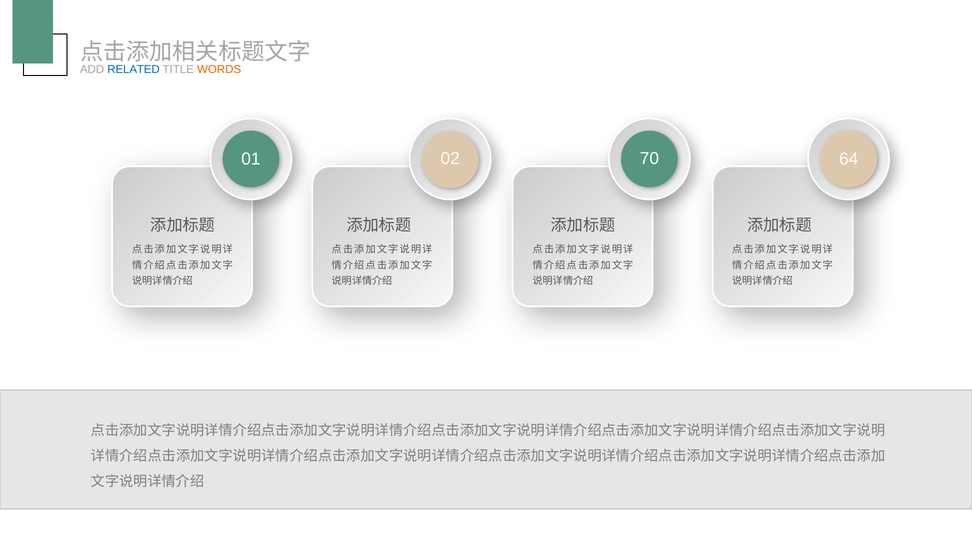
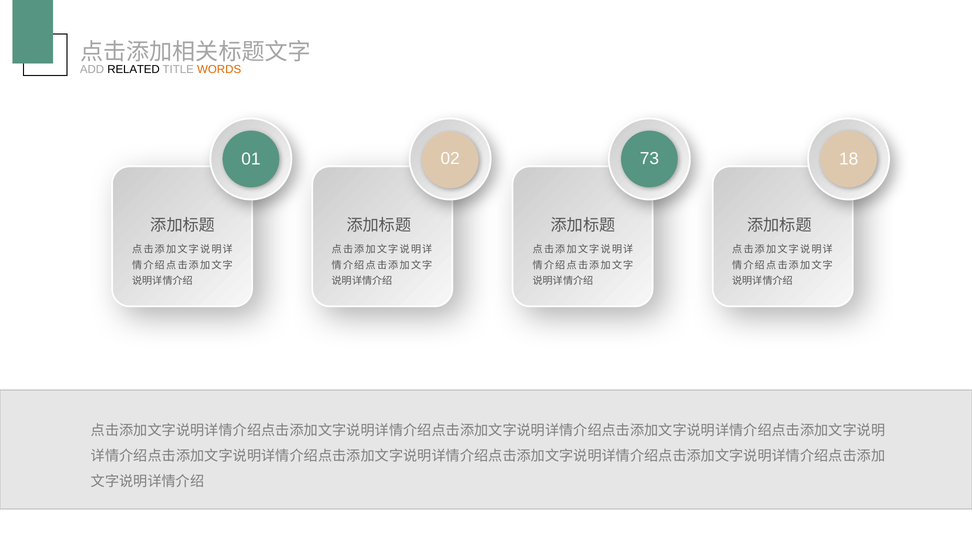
RELATED colour: blue -> black
64: 64 -> 18
70: 70 -> 73
